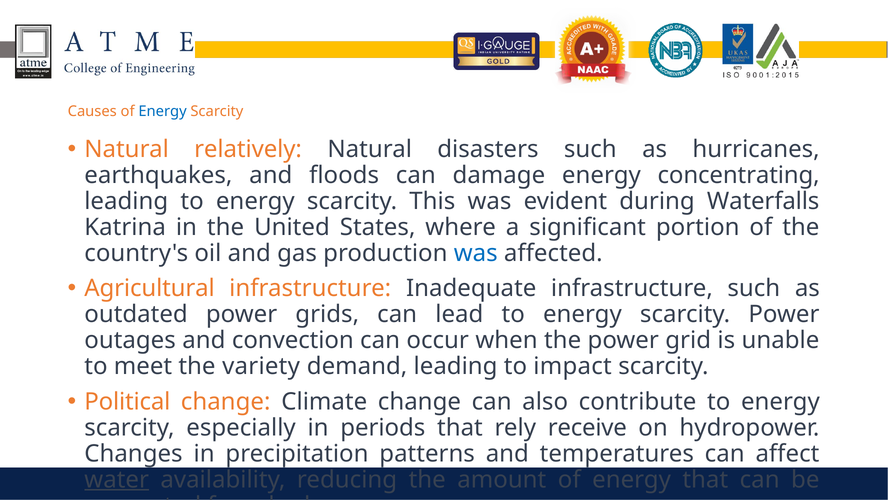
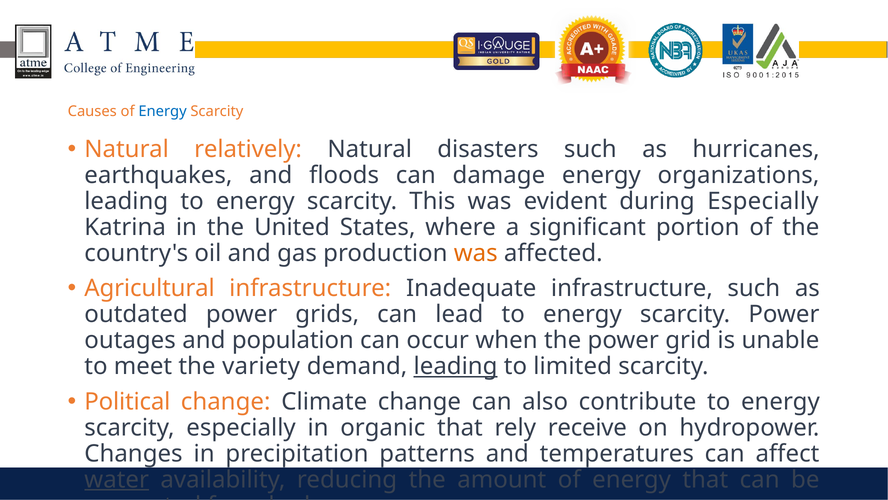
concentrating: concentrating -> organizations
during Waterfalls: Waterfalls -> Especially
was at (476, 253) colour: blue -> orange
convection: convection -> population
leading at (456, 366) underline: none -> present
impact: impact -> limited
periods: periods -> organic
